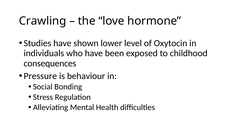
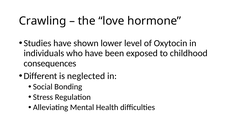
Pressure: Pressure -> Different
behaviour: behaviour -> neglected
